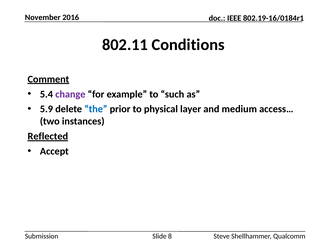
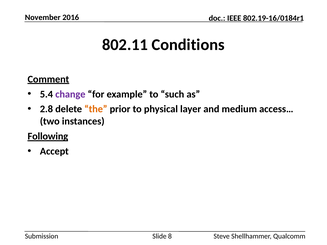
5.9: 5.9 -> 2.8
the colour: blue -> orange
Reflected: Reflected -> Following
